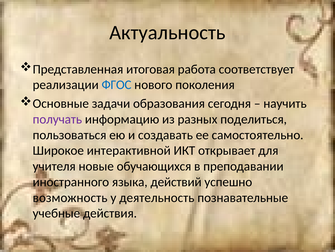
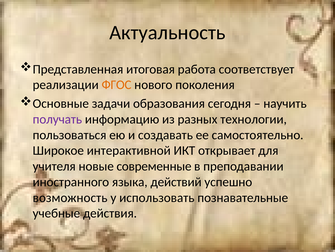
ФГОС colour: blue -> orange
поделиться: поделиться -> технологии
обучающихся: обучающихся -> современные
деятельность: деятельность -> использовать
